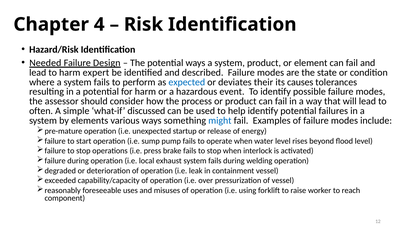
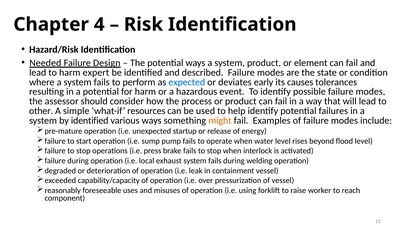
their: their -> early
often: often -> other
discussed: discussed -> resources
by elements: elements -> identified
might colour: blue -> orange
